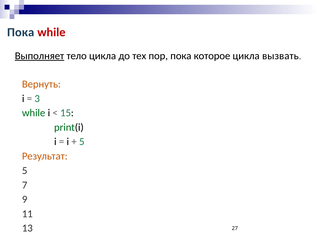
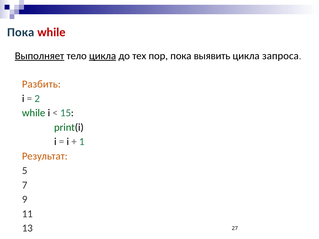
цикла at (103, 56) underline: none -> present
которое: которое -> выявить
вызвать: вызвать -> запроса
Вернуть: Вернуть -> Разбить
3: 3 -> 2
5 at (82, 142): 5 -> 1
